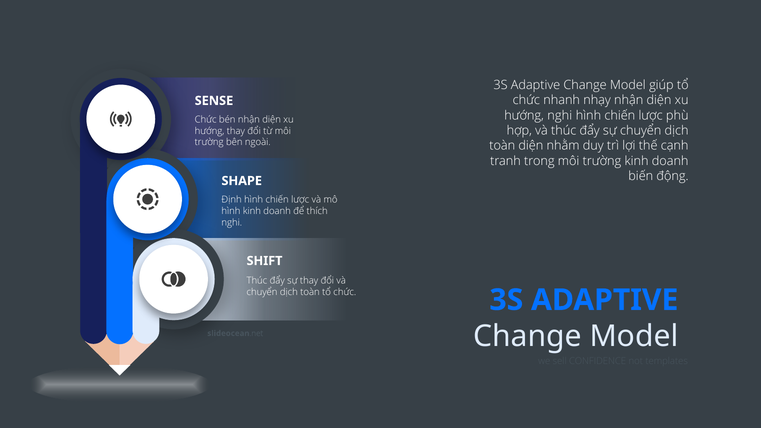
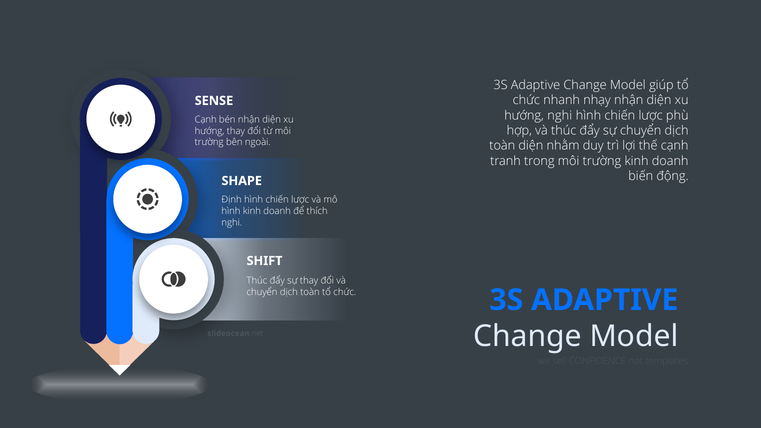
Chức at (206, 120): Chức -> Cạnh
